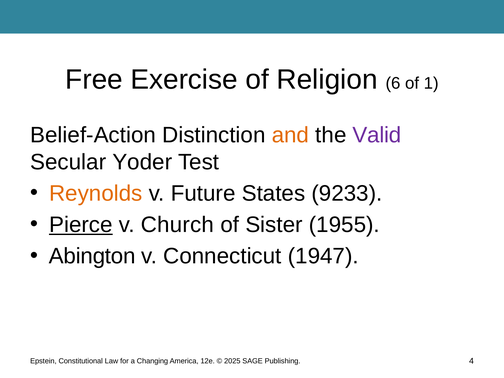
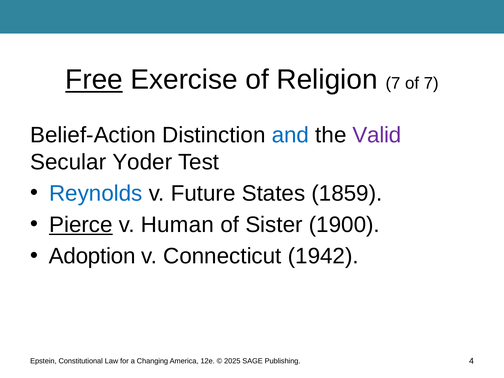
Free underline: none -> present
Religion 6: 6 -> 7
of 1: 1 -> 7
and colour: orange -> blue
Reynolds colour: orange -> blue
9233: 9233 -> 1859
Church: Church -> Human
1955: 1955 -> 1900
Abington: Abington -> Adoption
1947: 1947 -> 1942
